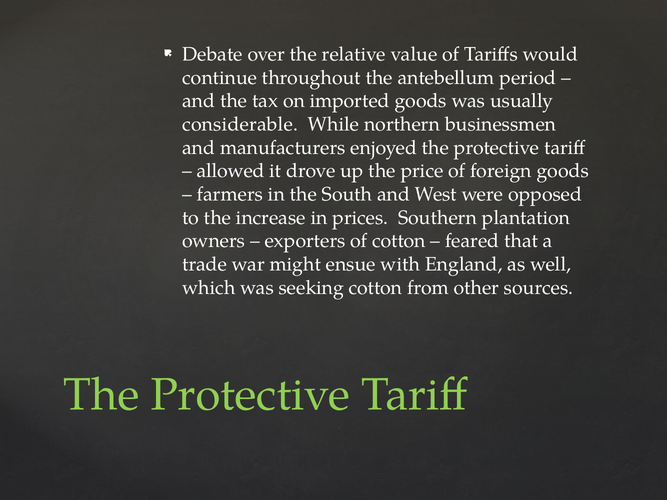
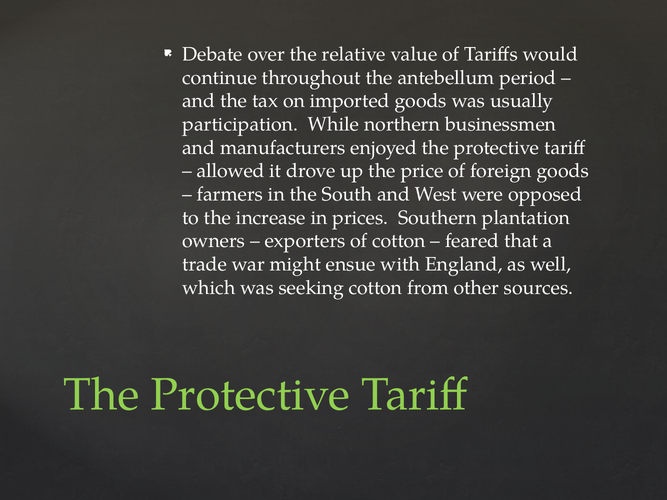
considerable: considerable -> participation
